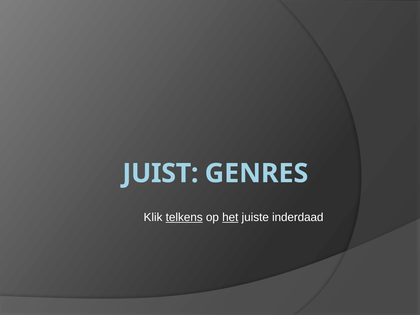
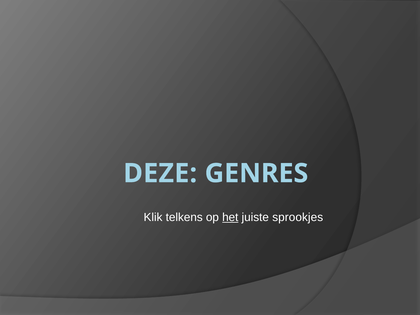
JUIST: JUIST -> DEZE
telkens underline: present -> none
inderdaad: inderdaad -> sprookjes
